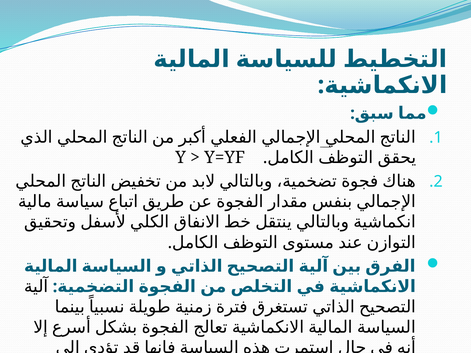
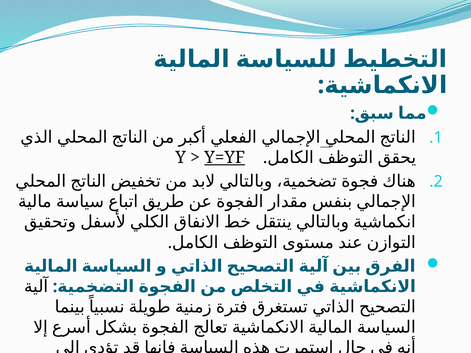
Y=YF underline: none -> present
